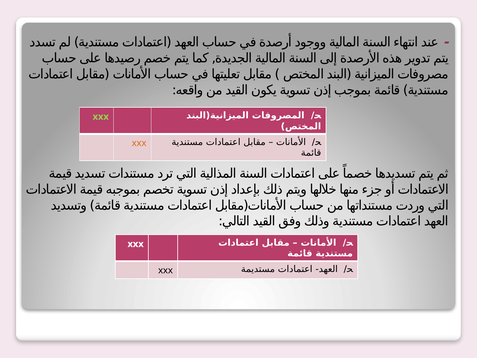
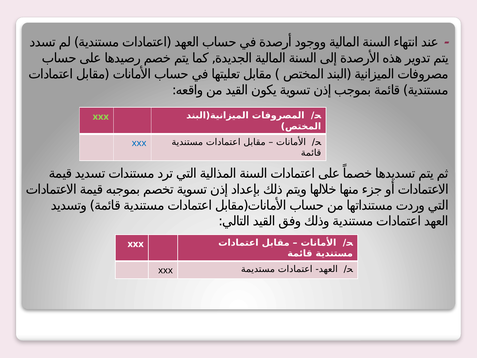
xxx at (139, 143) colour: orange -> blue
